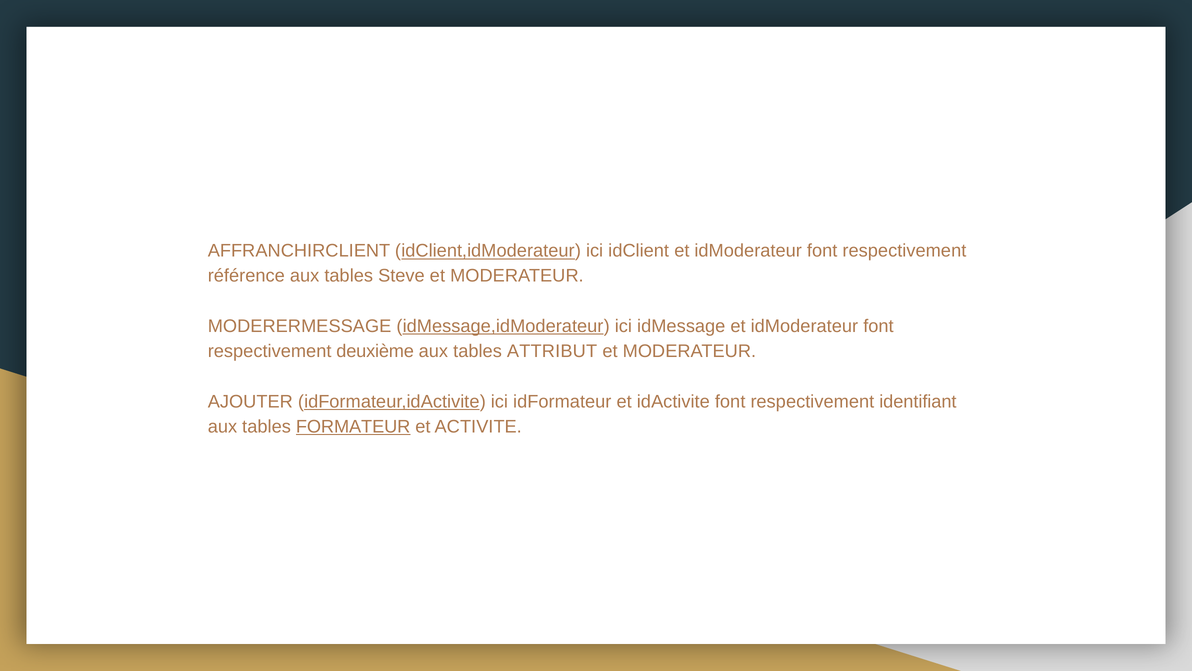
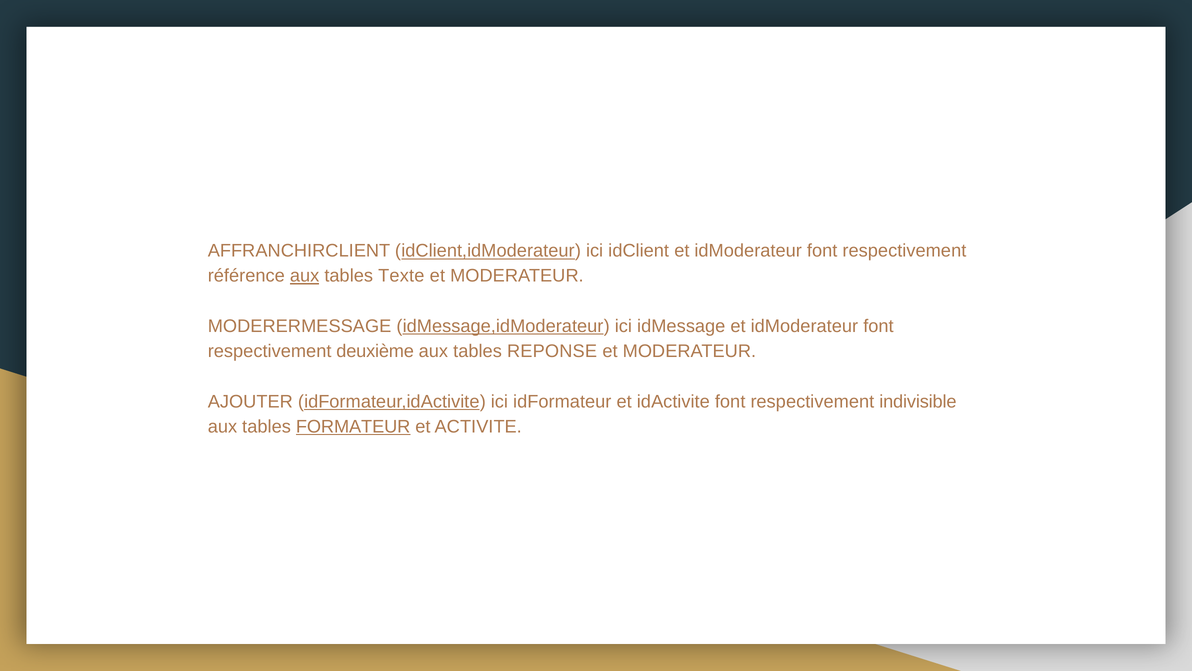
aux at (305, 276) underline: none -> present
Steve: Steve -> Texte
ATTRIBUT: ATTRIBUT -> REPONSE
identifiant: identifiant -> indivisible
